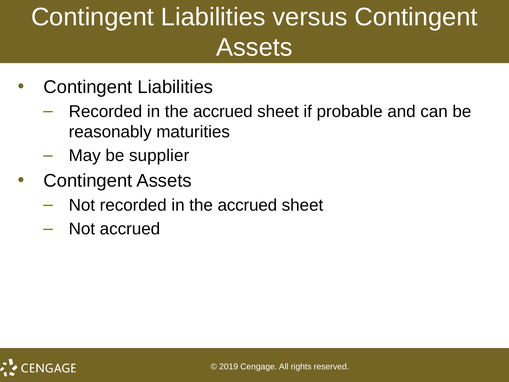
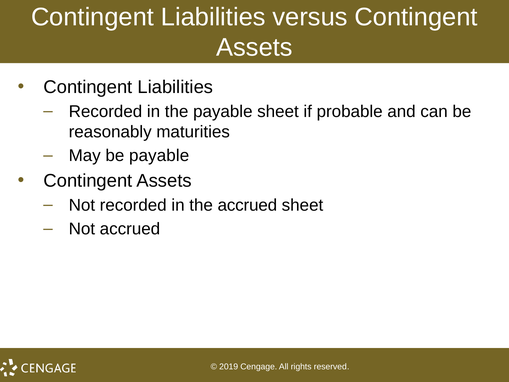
accrued at (223, 112): accrued -> payable
be supplier: supplier -> payable
